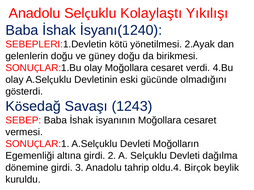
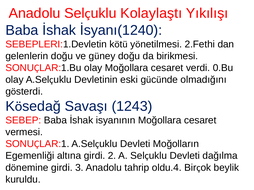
2.Ayak: 2.Ayak -> 2.Fethi
4.Bu: 4.Bu -> 0.Bu
